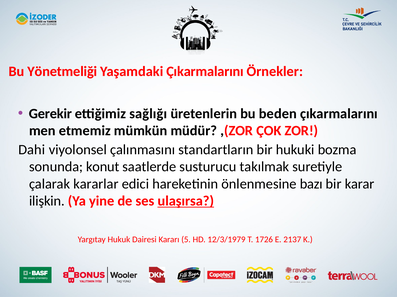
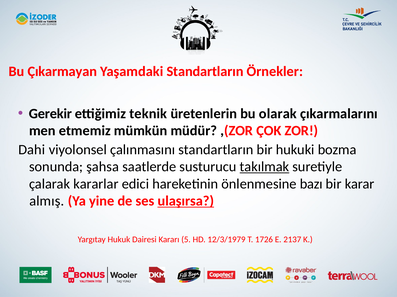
Yönetmeliği: Yönetmeliği -> Çıkarmayan
Yaşamdaki Çıkarmalarını: Çıkarmalarını -> Standartların
sağlığı: sağlığı -> teknik
beden: beden -> olarak
konut: konut -> şahsa
takılmak underline: none -> present
ilişkin: ilişkin -> almış
